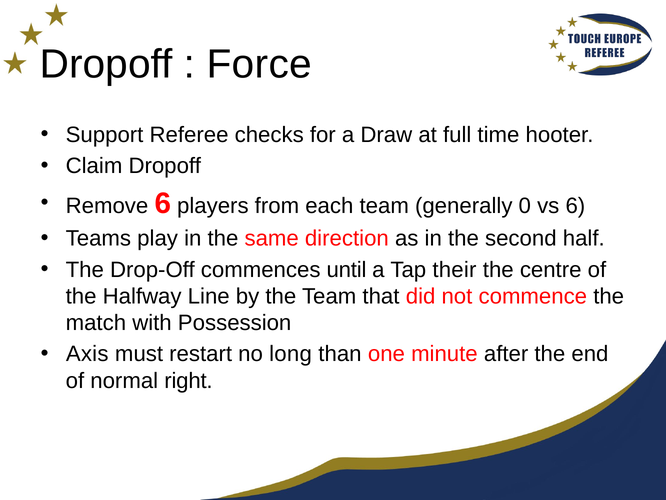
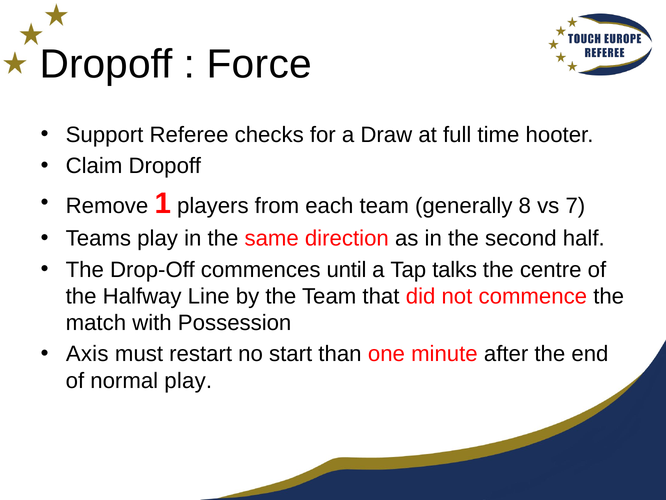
Remove 6: 6 -> 1
0: 0 -> 8
vs 6: 6 -> 7
their: their -> talks
long: long -> start
normal right: right -> play
